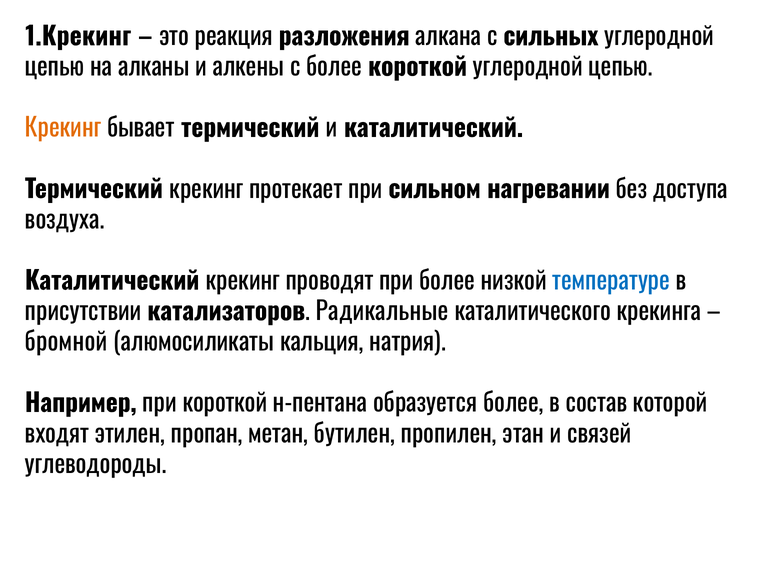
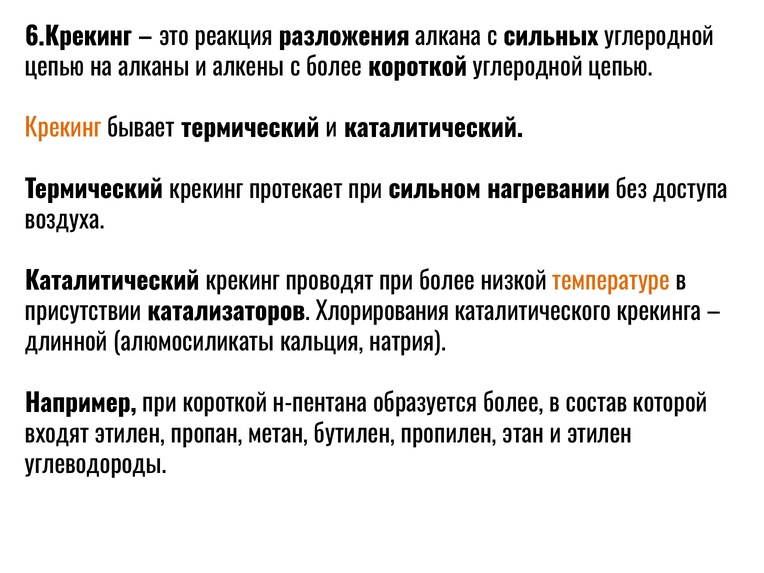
1.Крекинг: 1.Крекинг -> 6.Крекинг
температуре colour: blue -> orange
Радикальные: Радикальные -> Хлорирования
бромной: бромной -> длинной
и связей: связей -> этилен
